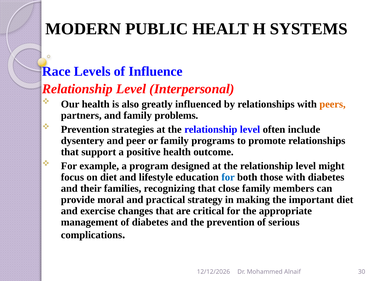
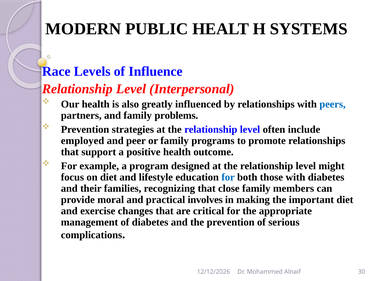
peers colour: orange -> blue
dysentery: dysentery -> employed
strategy: strategy -> involves
